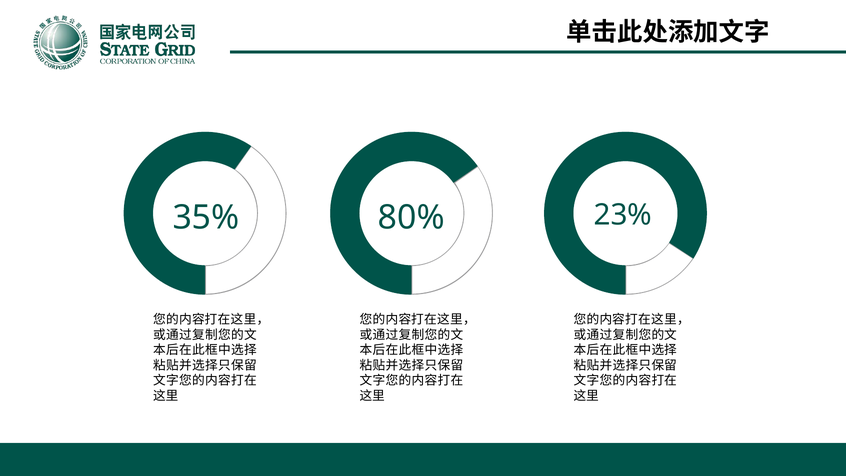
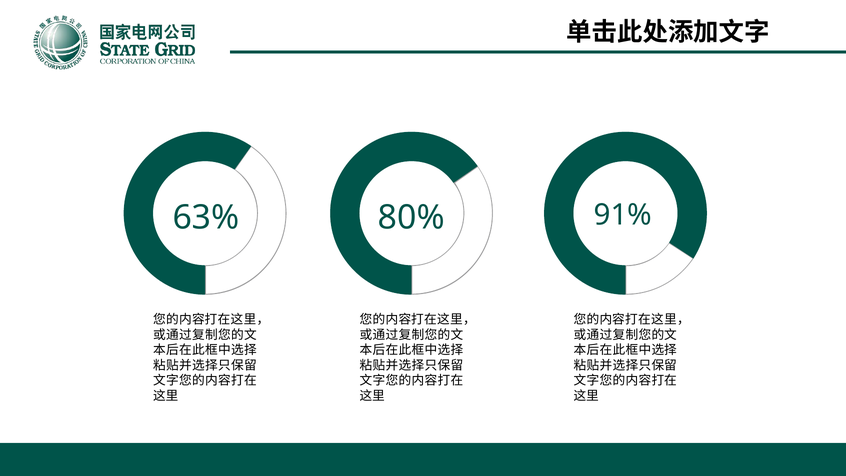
35%: 35% -> 63%
23%: 23% -> 91%
